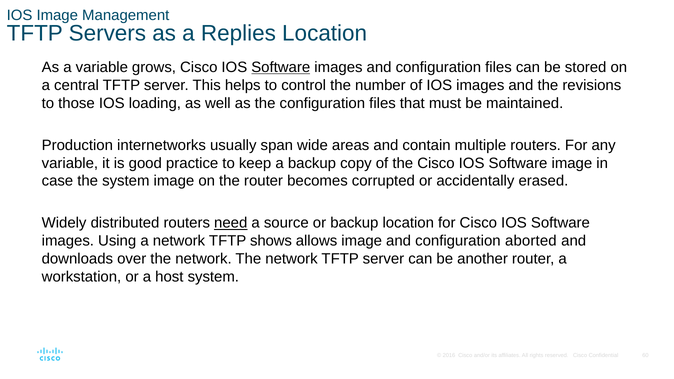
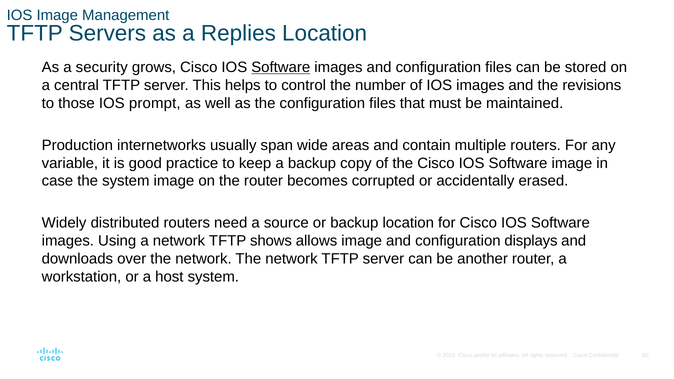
a variable: variable -> security
loading: loading -> prompt
need underline: present -> none
aborted: aborted -> displays
